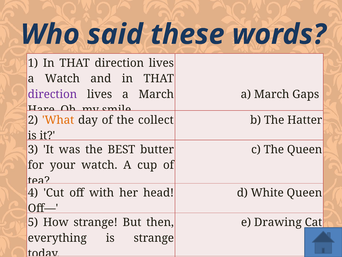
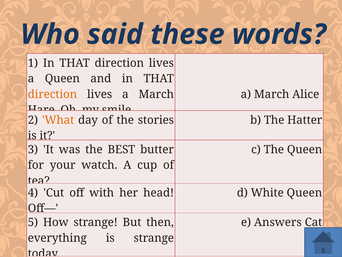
a Watch: Watch -> Queen
direction at (52, 94) colour: purple -> orange
March Gaps: Gaps -> Alice
collect: collect -> stories
Drawing: Drawing -> Answers
